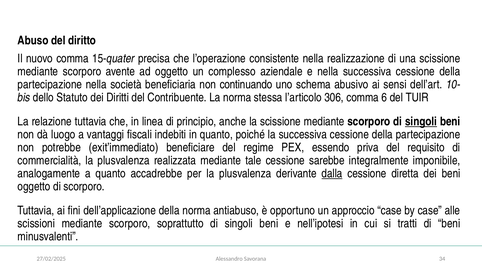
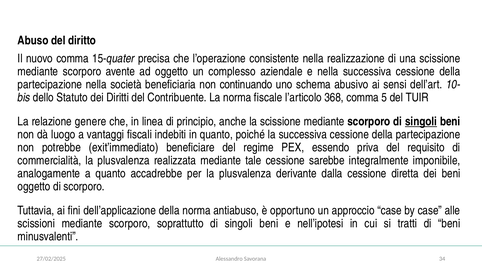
stessa: stessa -> fiscale
306: 306 -> 368
6: 6 -> 5
relazione tuttavia: tuttavia -> genere
dalla underline: present -> none
